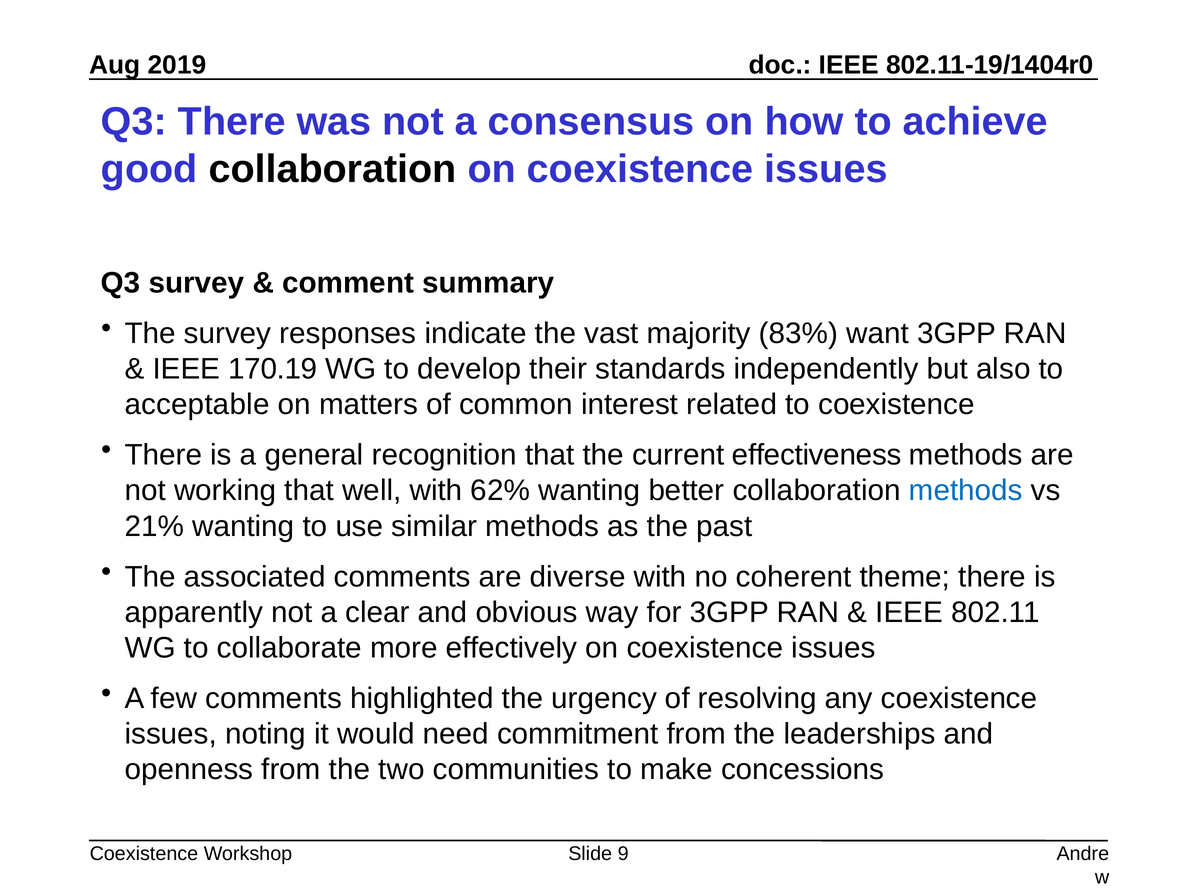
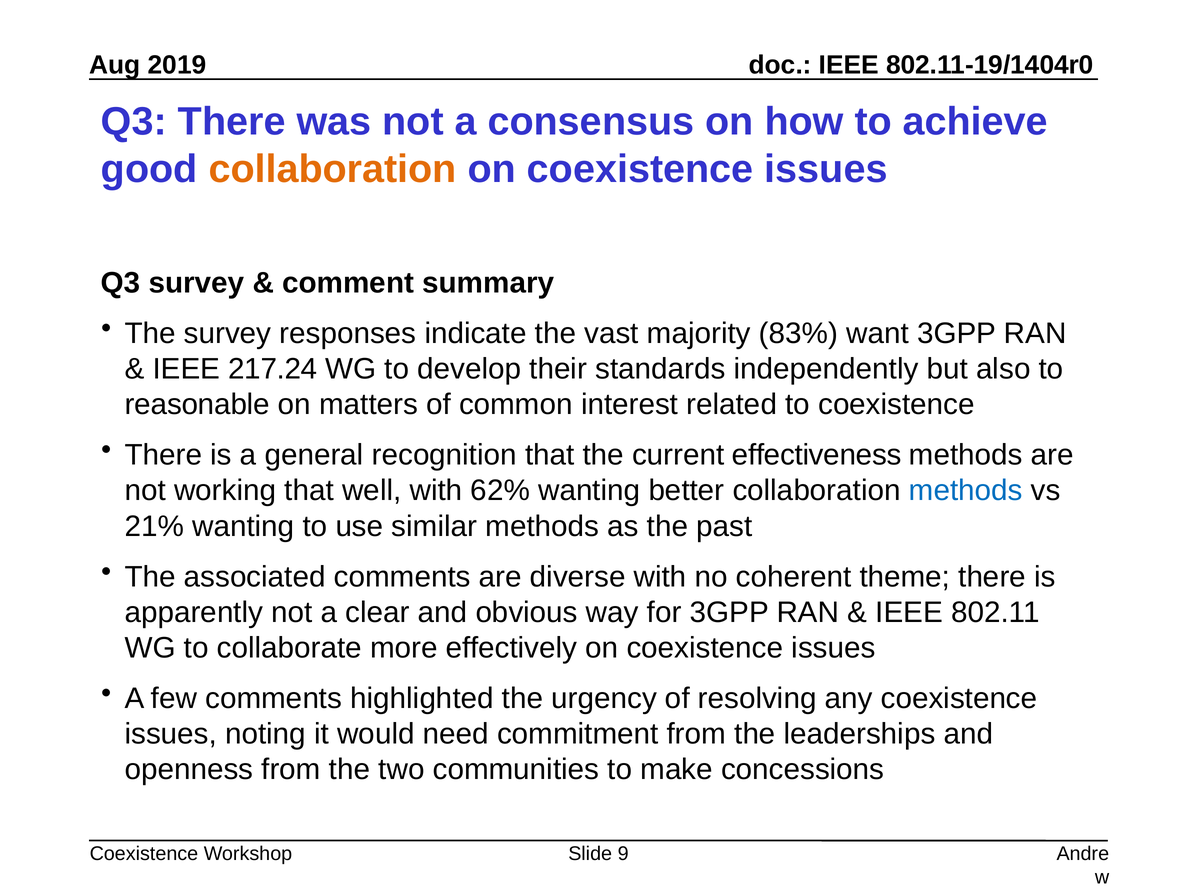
collaboration at (333, 169) colour: black -> orange
170.19: 170.19 -> 217.24
acceptable: acceptable -> reasonable
